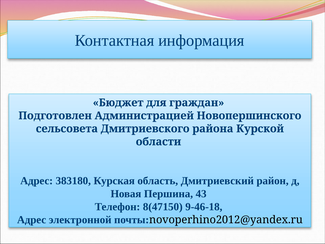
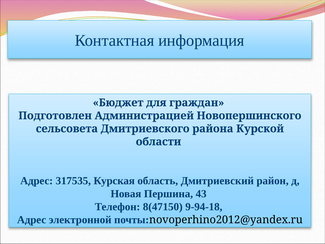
383180: 383180 -> 317535
9-46-18: 9-46-18 -> 9-94-18
